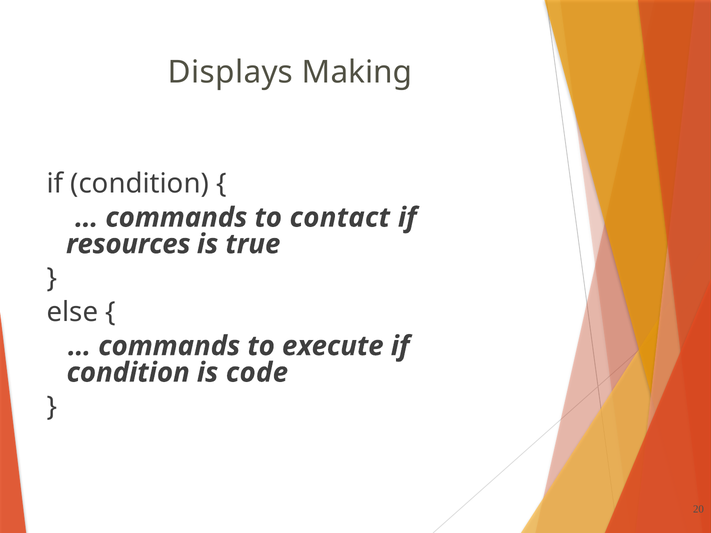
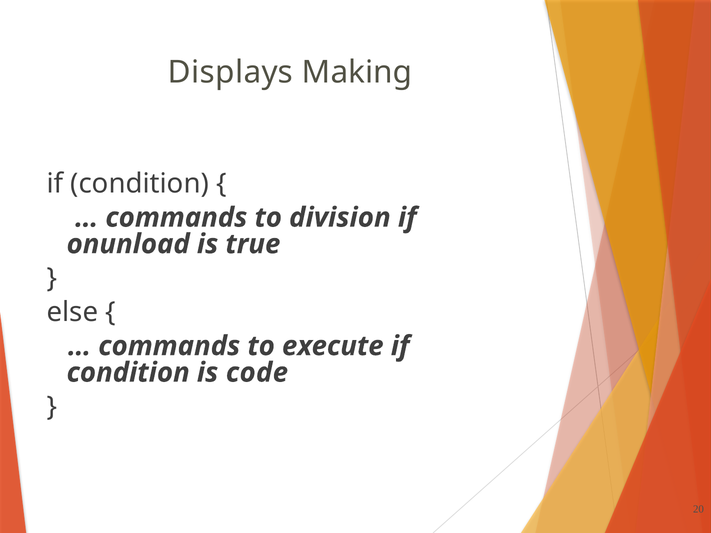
contact: contact -> division
resources: resources -> onunload
